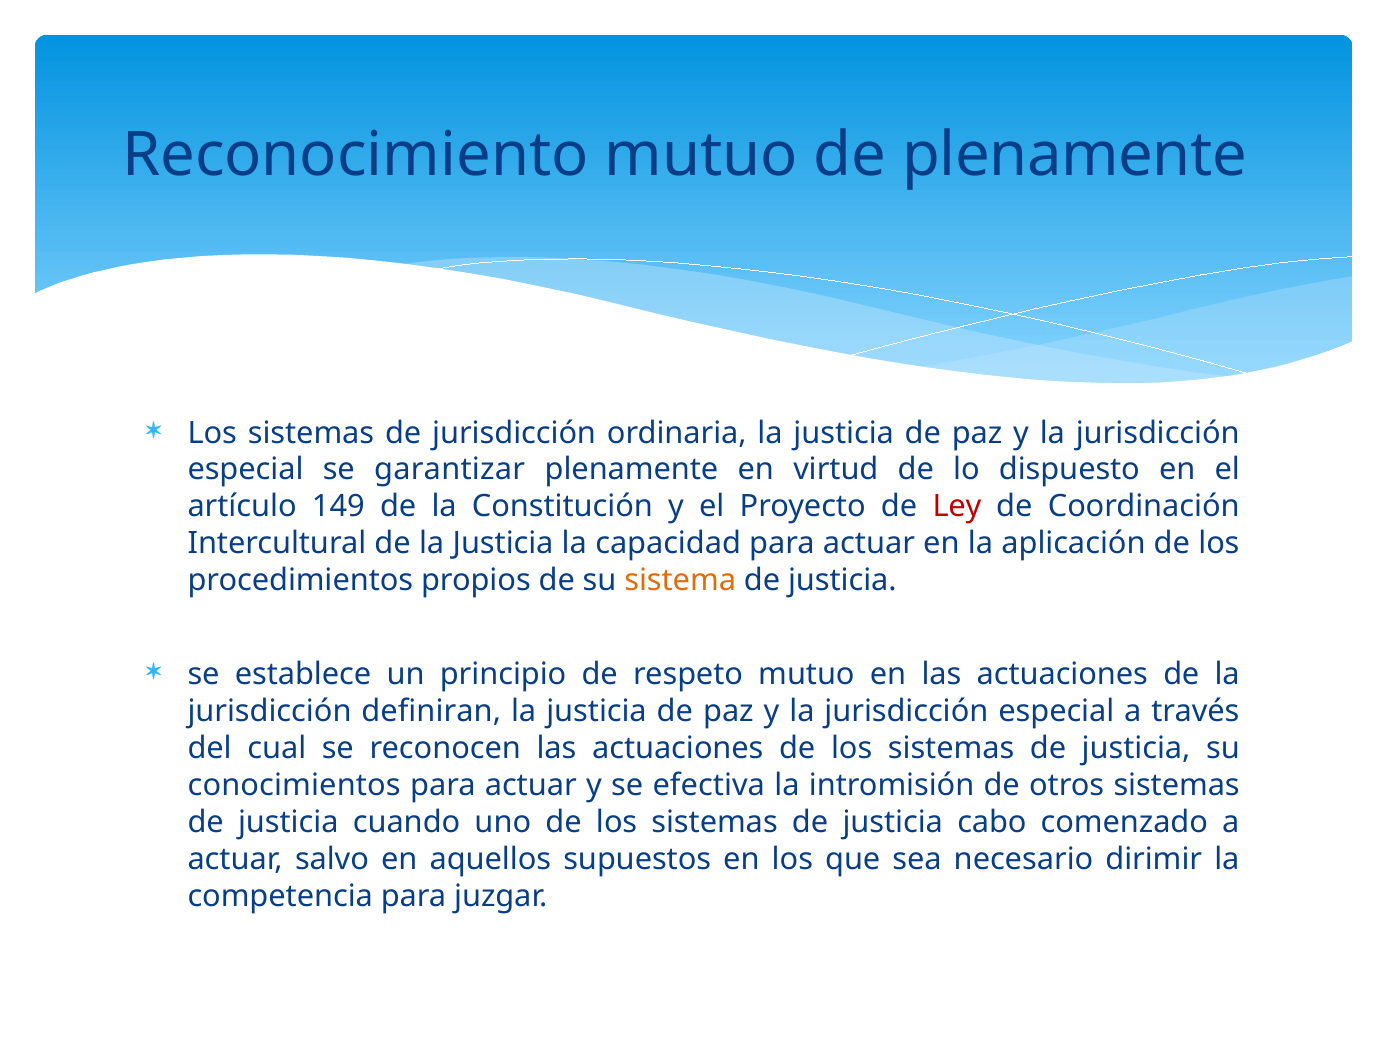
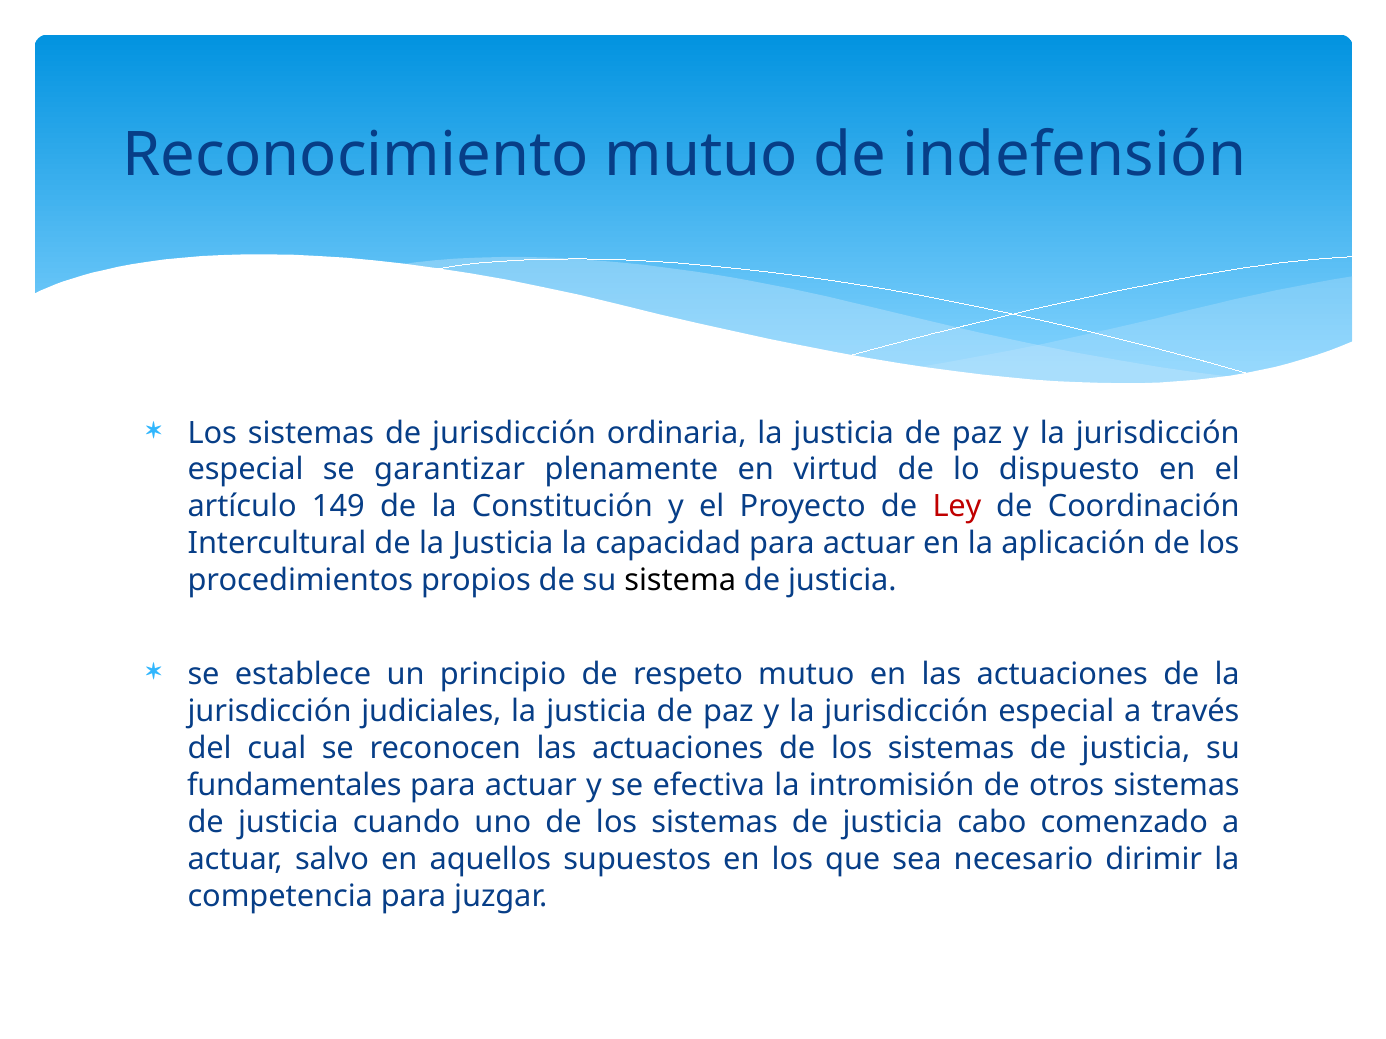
de plenamente: plenamente -> indefensión
sistema colour: orange -> black
definiran: definiran -> judiciales
conocimientos: conocimientos -> fundamentales
